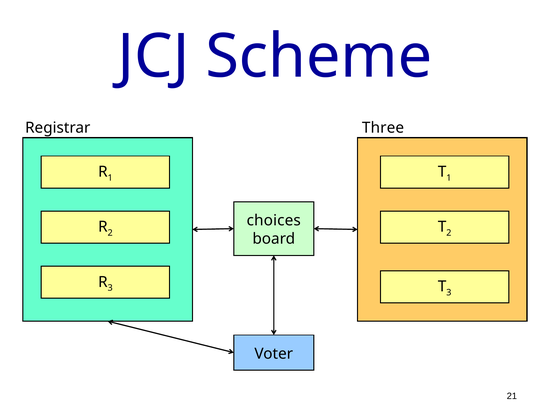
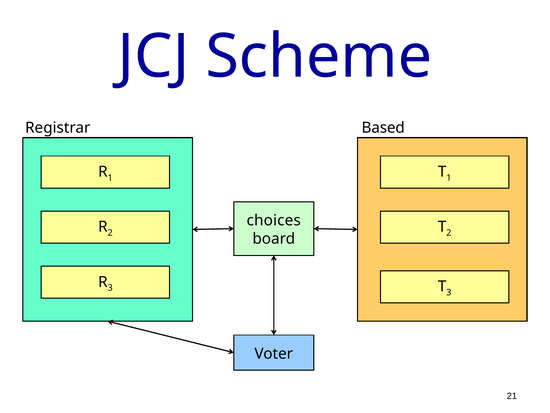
Three: Three -> Based
